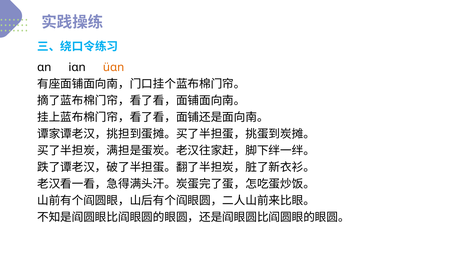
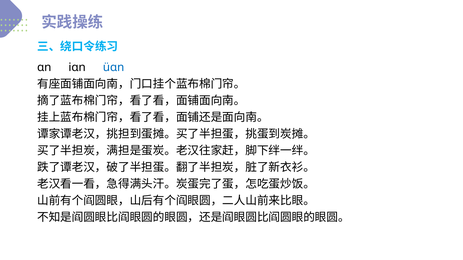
üɑn colour: orange -> blue
